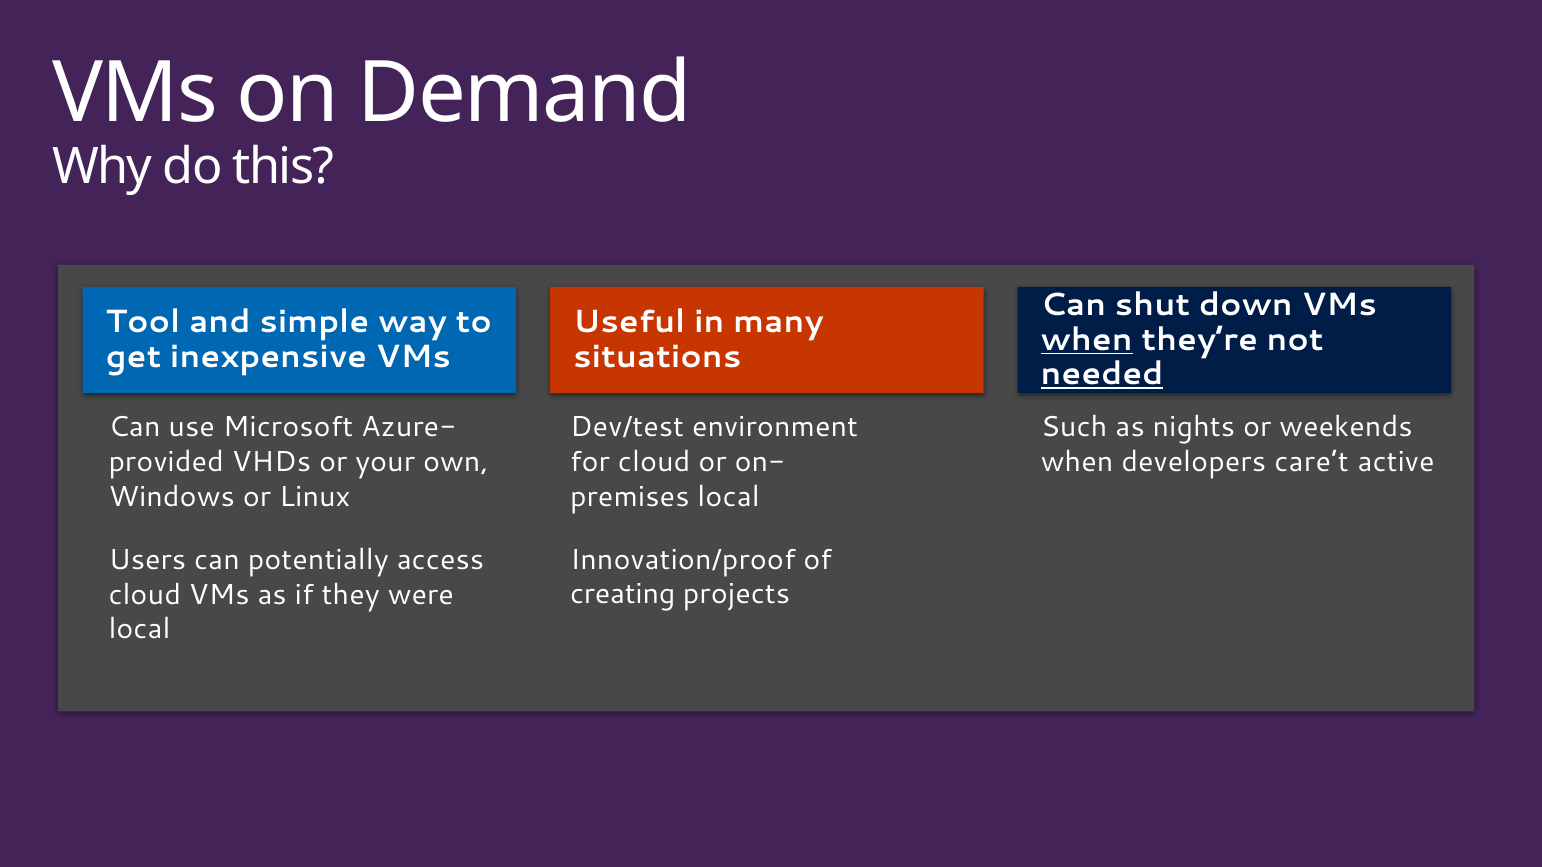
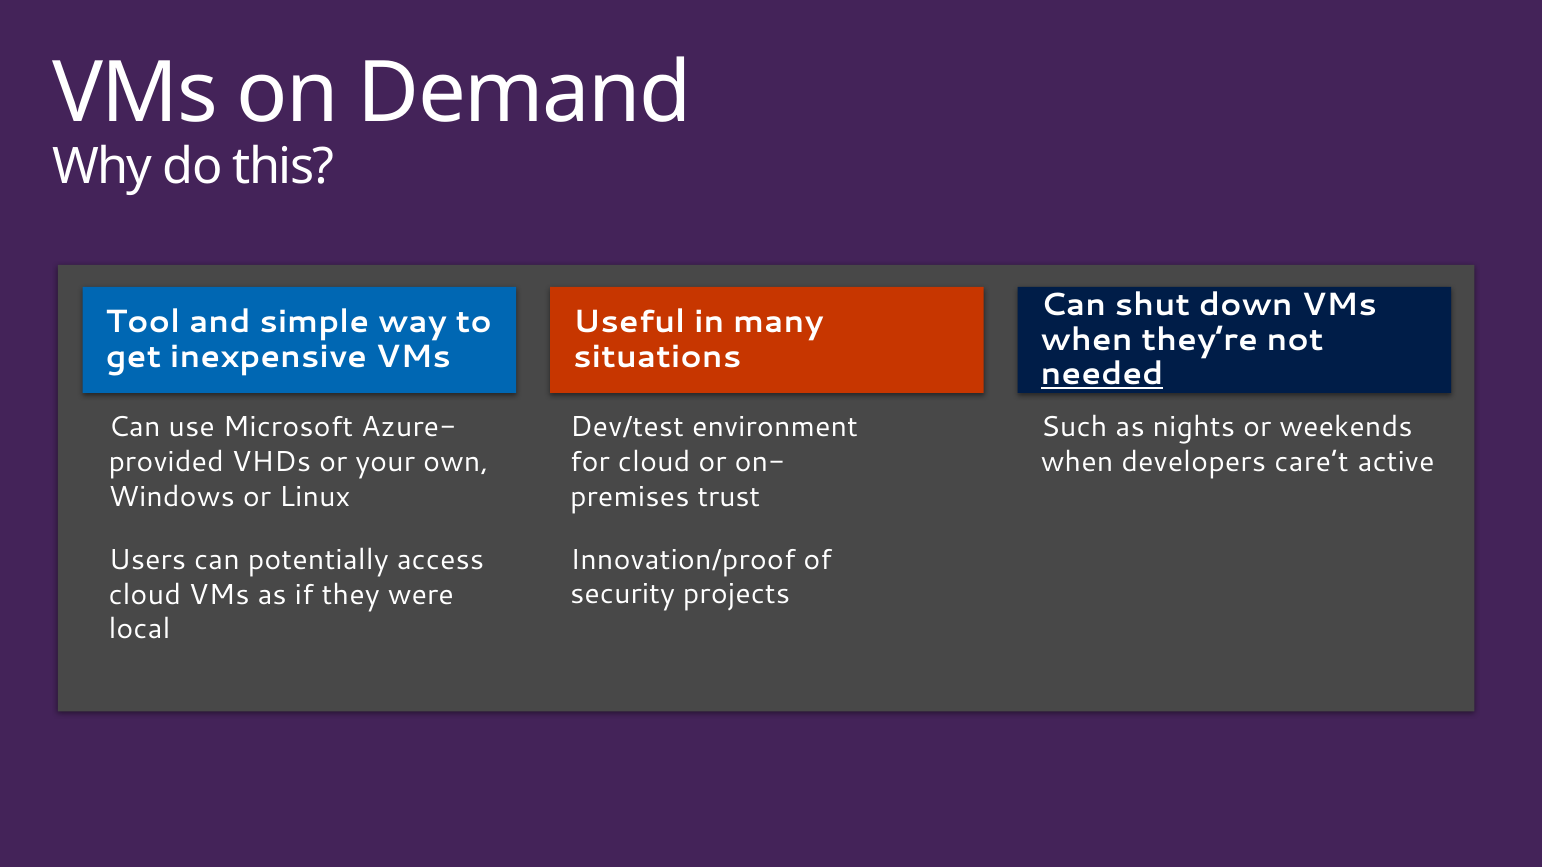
when at (1087, 340) underline: present -> none
local at (729, 497): local -> trust
creating: creating -> security
